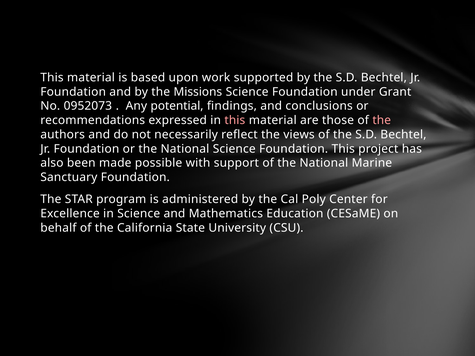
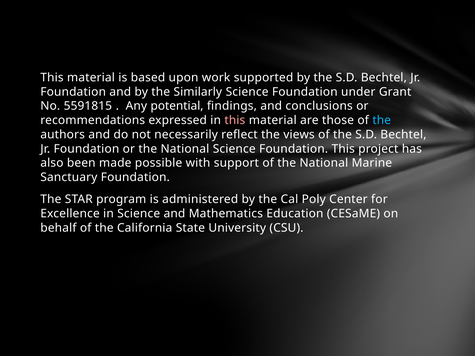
Missions: Missions -> Similarly
0952073: 0952073 -> 5591815
the at (382, 120) colour: pink -> light blue
